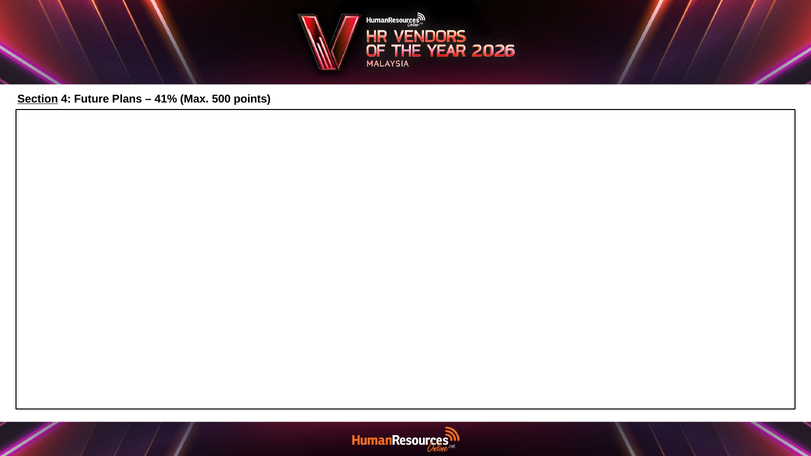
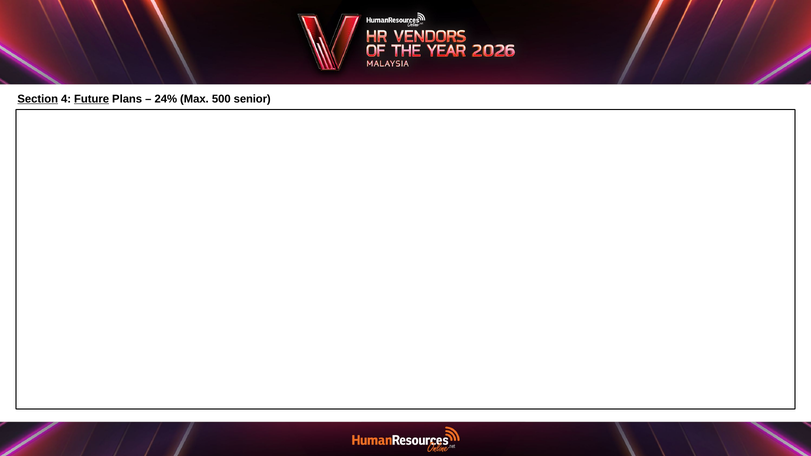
Future underline: none -> present
41%: 41% -> 24%
points: points -> senior
